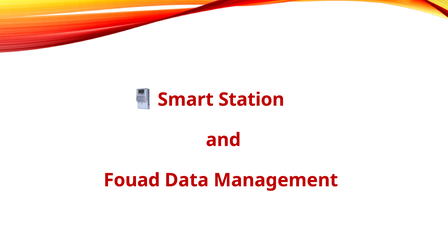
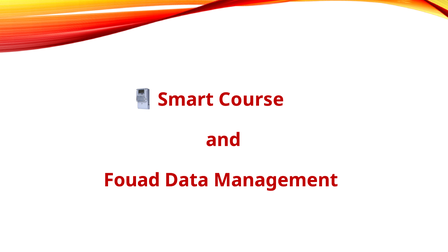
Station: Station -> Course
